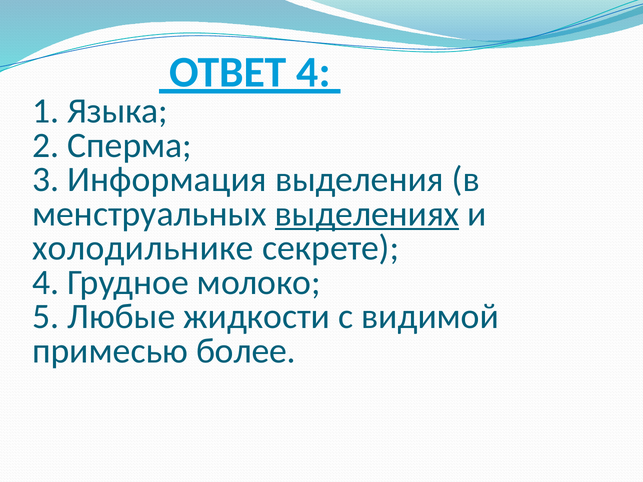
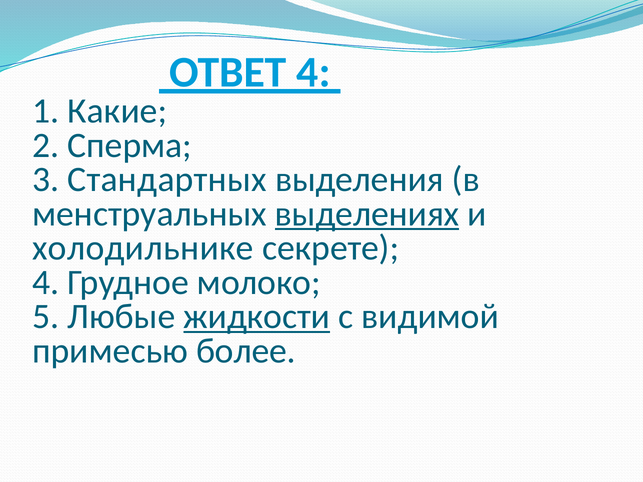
Языка: Языка -> Какие
Информация: Информация -> Стандартных
жидкости underline: none -> present
